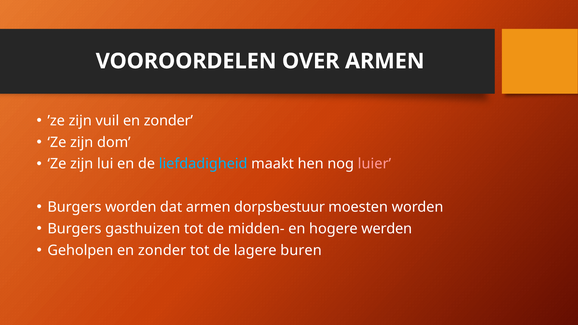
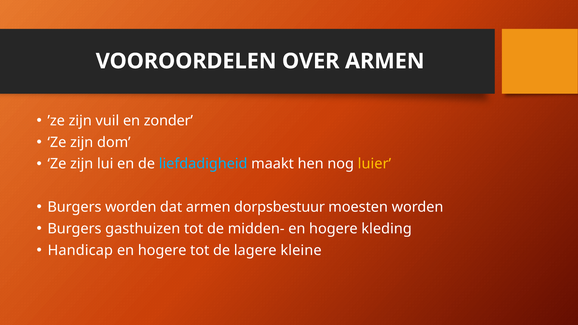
luier colour: pink -> yellow
werden: werden -> kleding
Geholpen: Geholpen -> Handicap
zonder at (162, 250): zonder -> hogere
buren: buren -> kleine
